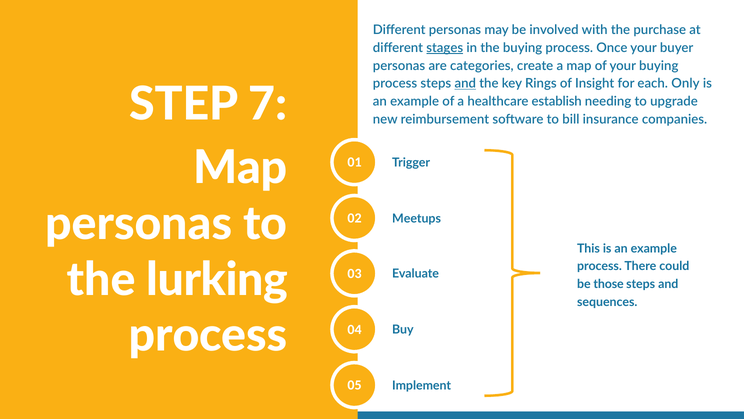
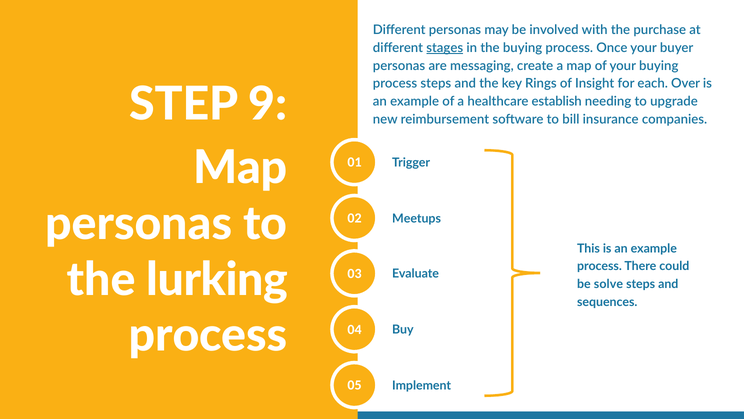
categories: categories -> messaging
and at (465, 83) underline: present -> none
Only: Only -> Over
7: 7 -> 9
those: those -> solve
